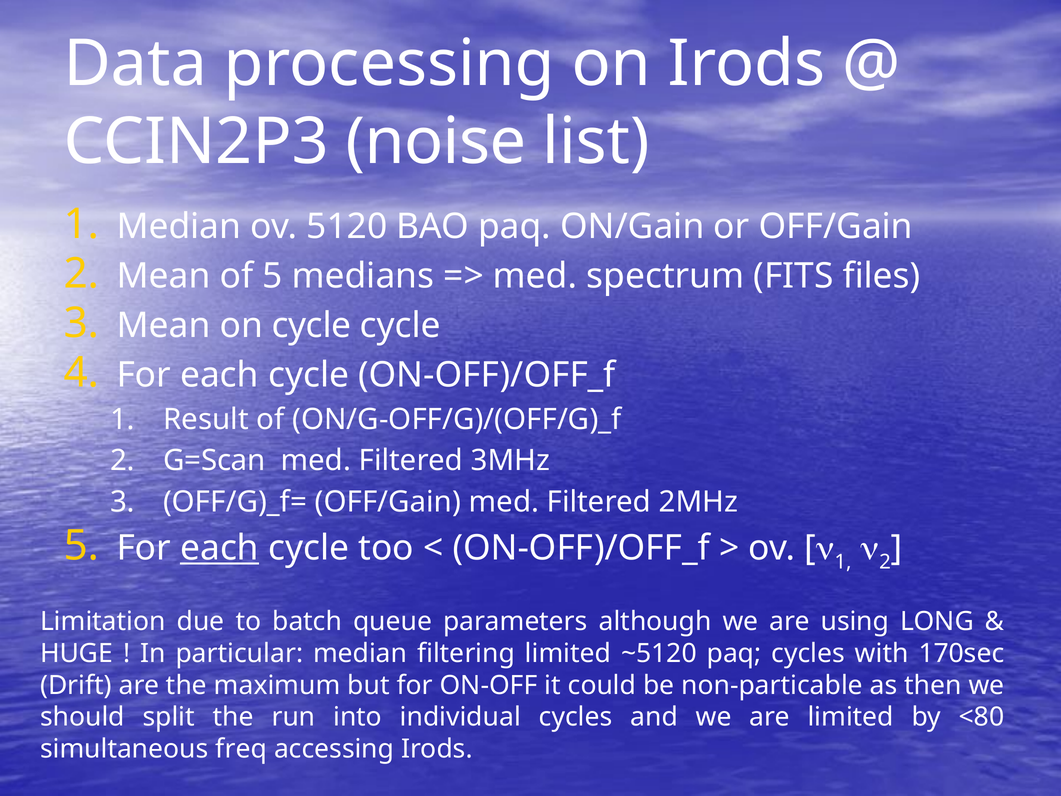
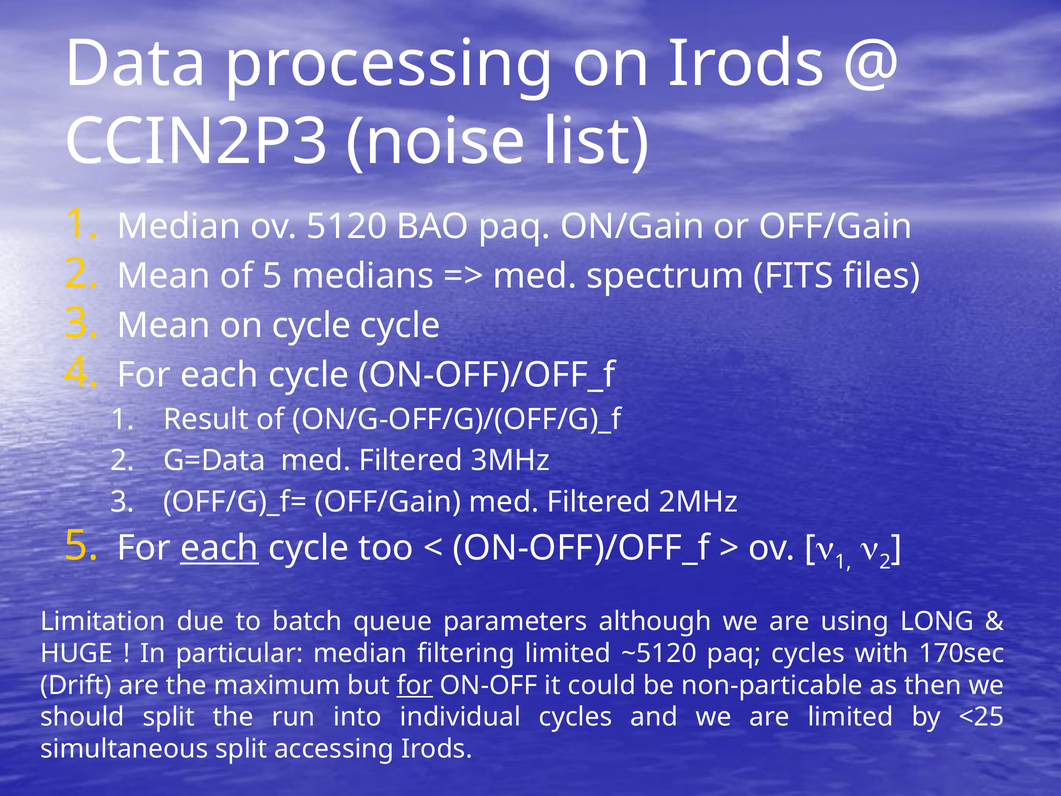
G=Scan: G=Scan -> G=Data
for at (415, 685) underline: none -> present
<80: <80 -> <25
simultaneous freq: freq -> split
